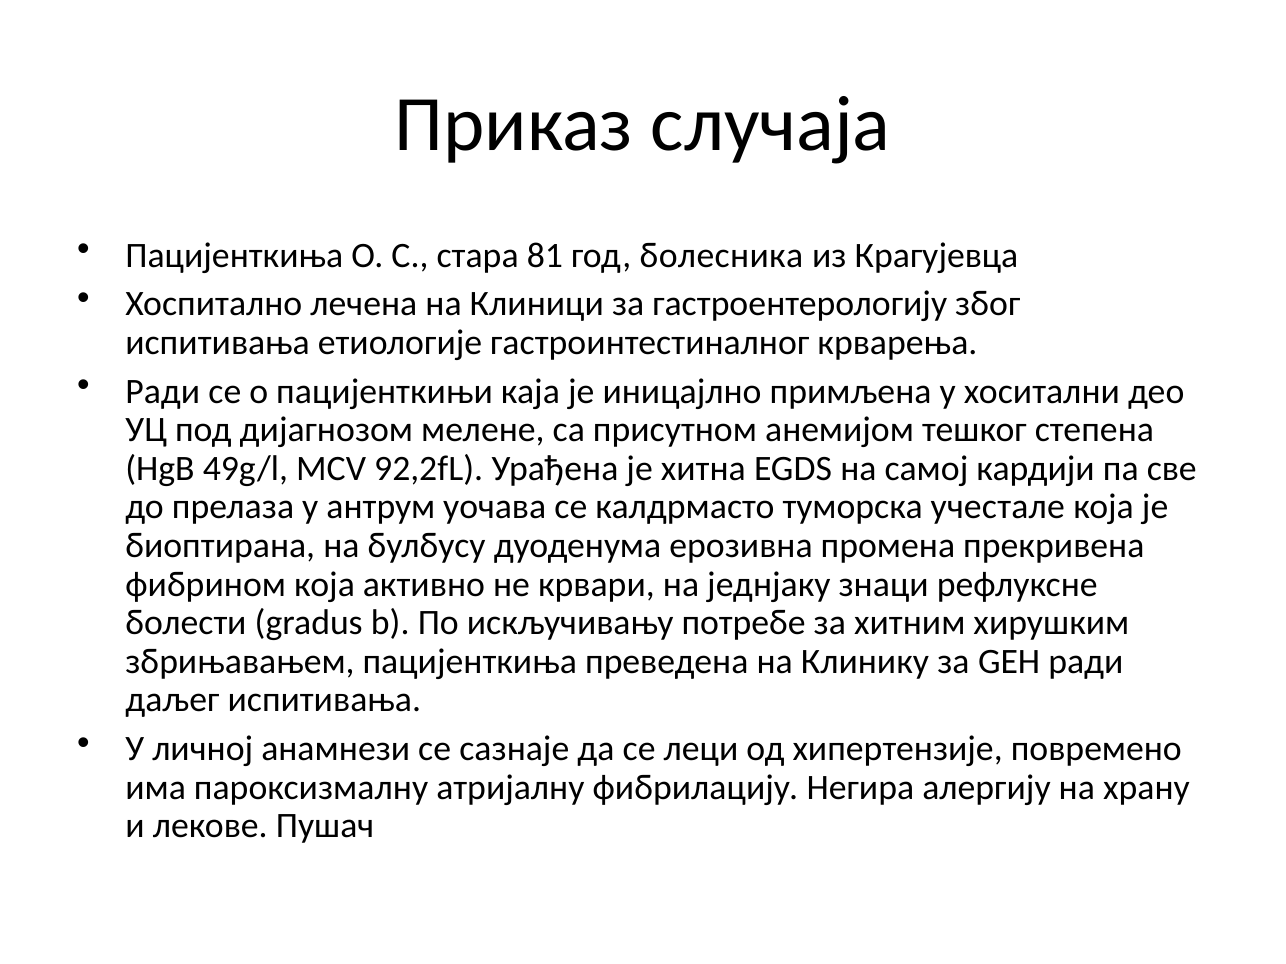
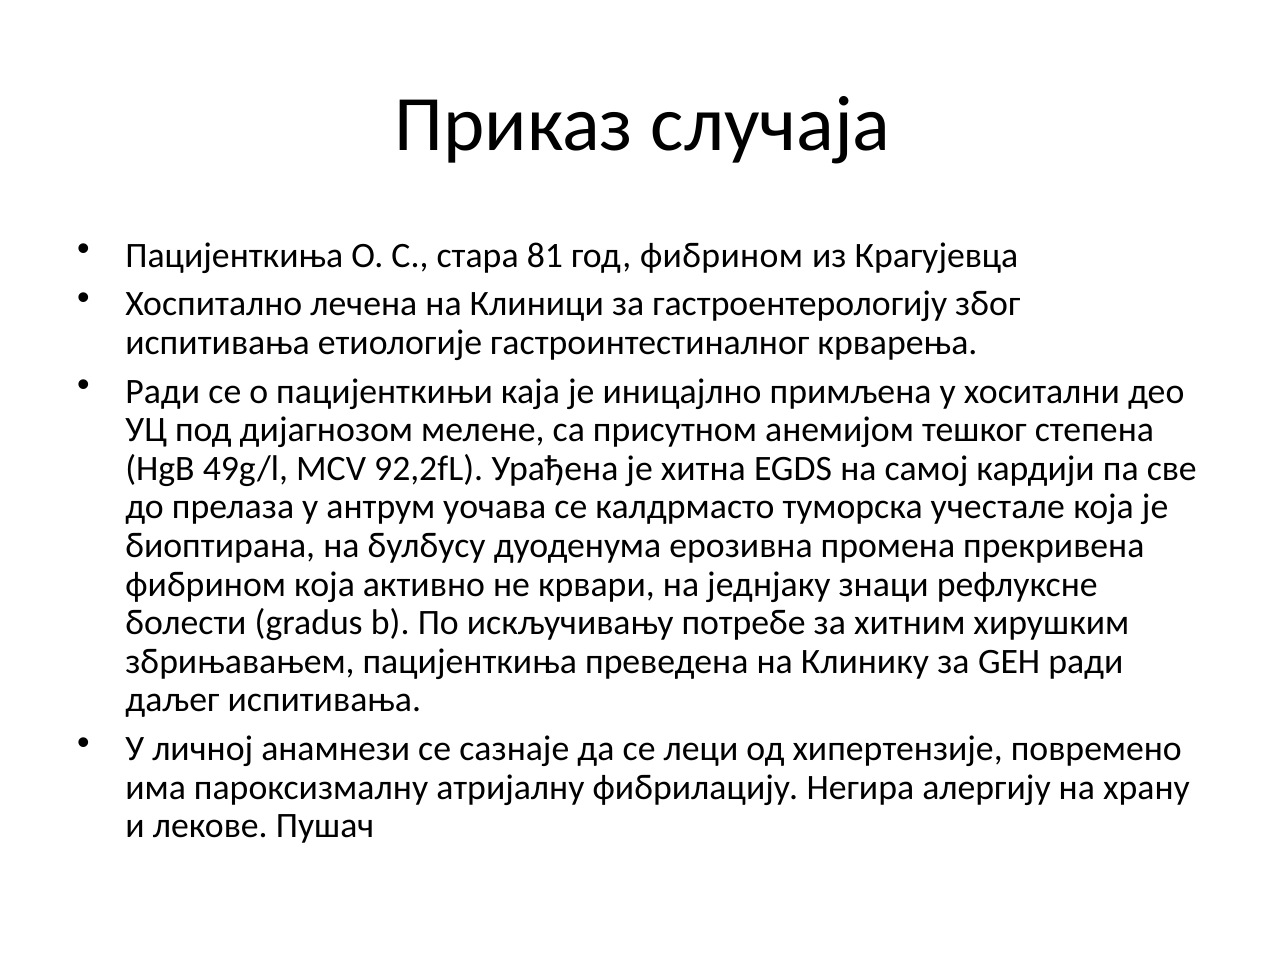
год болесника: болесника -> фибрином
